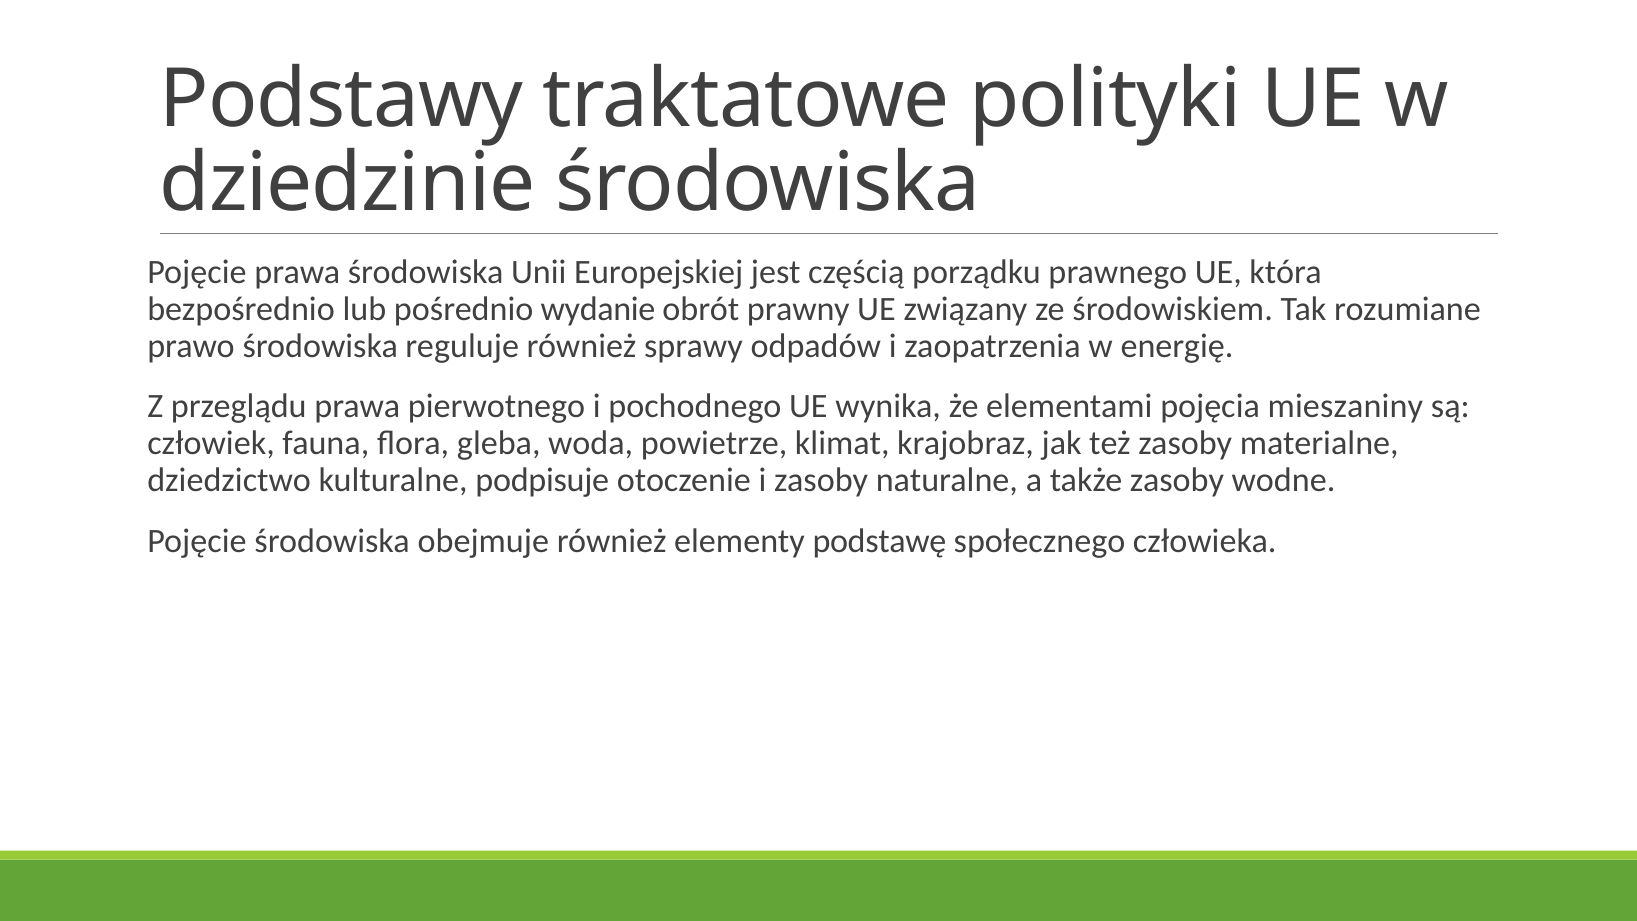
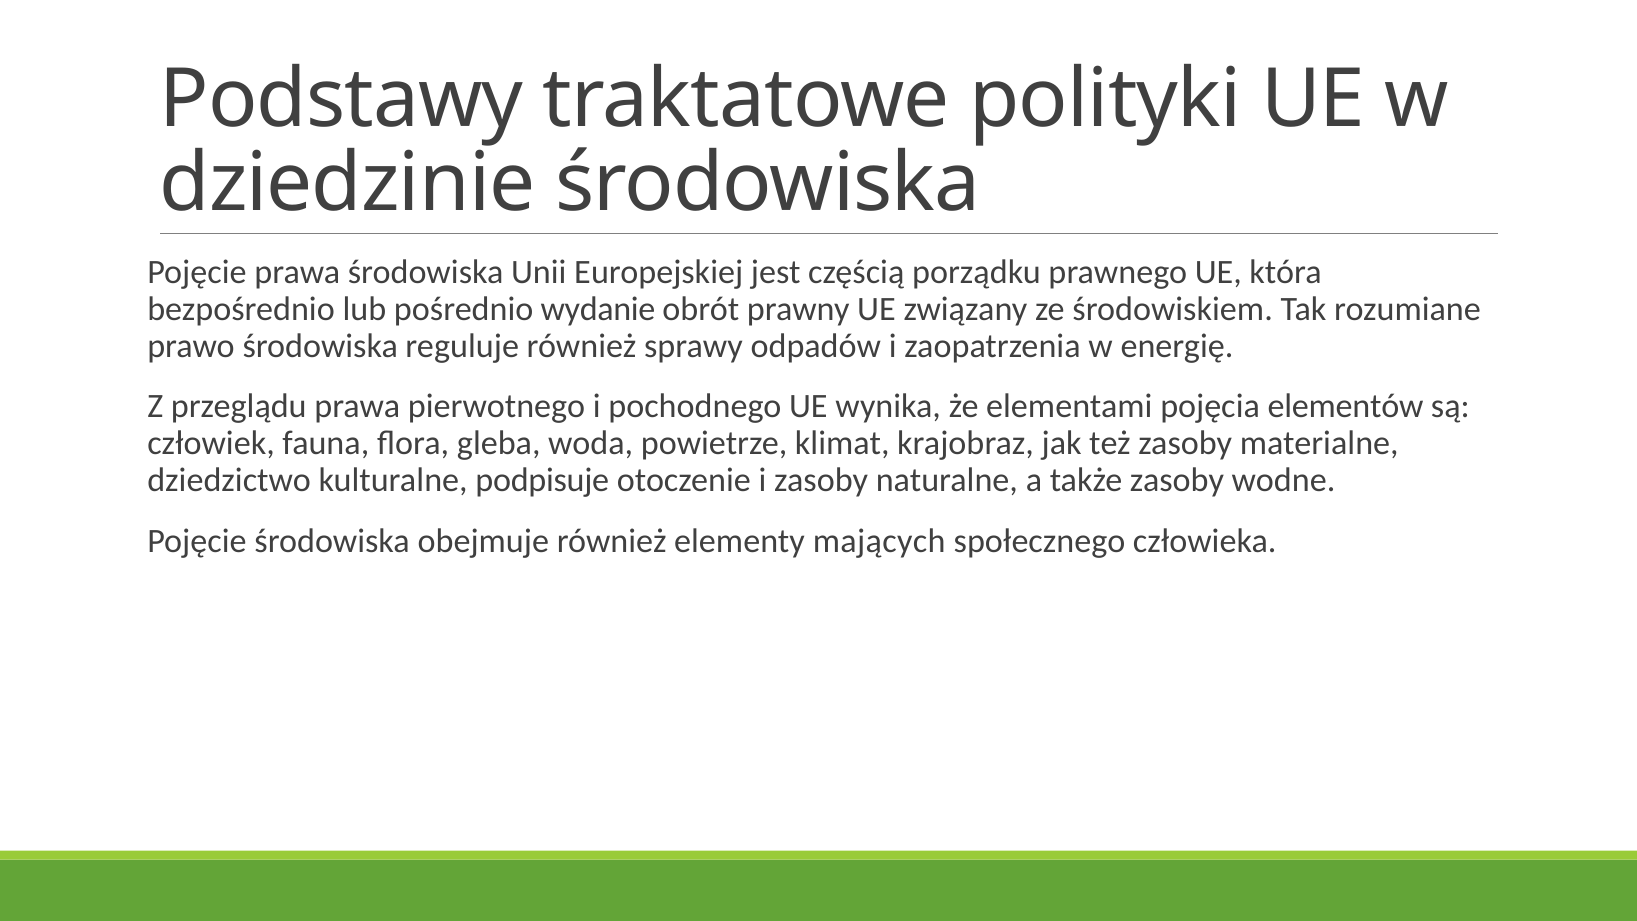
mieszaniny: mieszaniny -> elementów
podstawę: podstawę -> mających
